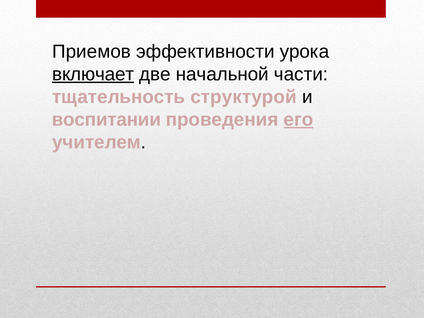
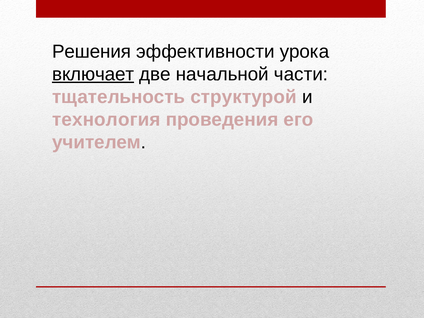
Приемов: Приемов -> Решения
воспитании: воспитании -> технология
его underline: present -> none
